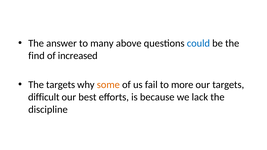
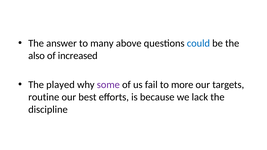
find: find -> also
The targets: targets -> played
some colour: orange -> purple
difficult: difficult -> routine
